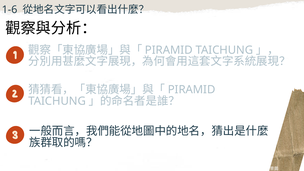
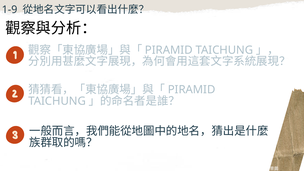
1-6: 1-6 -> 1-9
